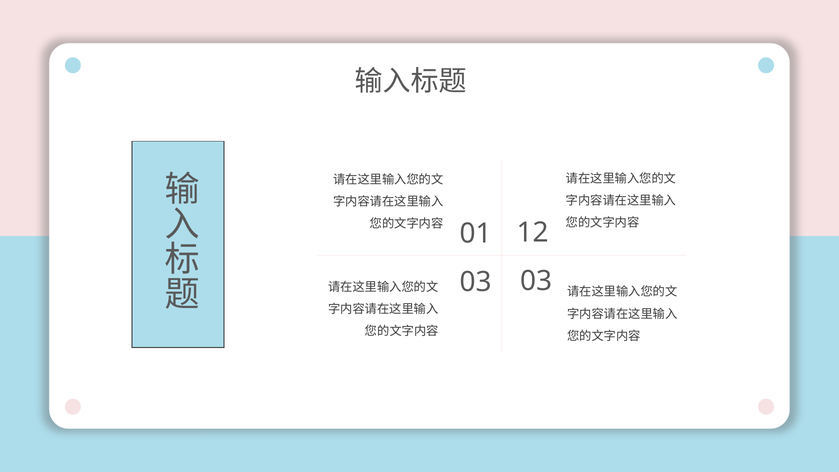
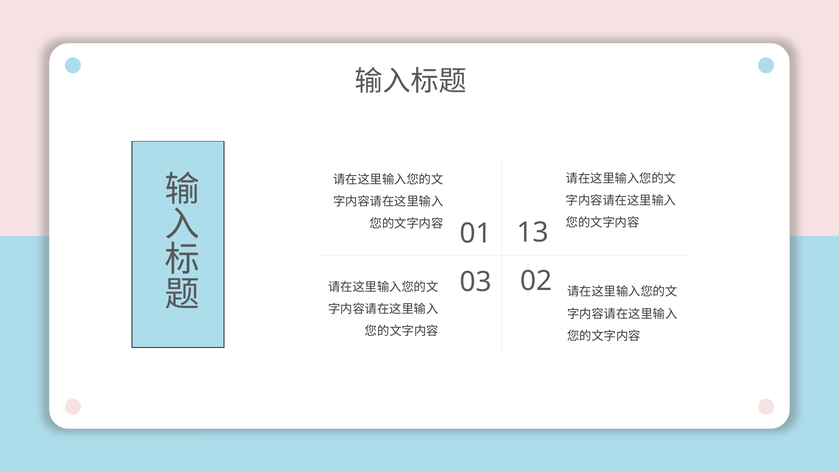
12: 12 -> 13
03 03: 03 -> 02
